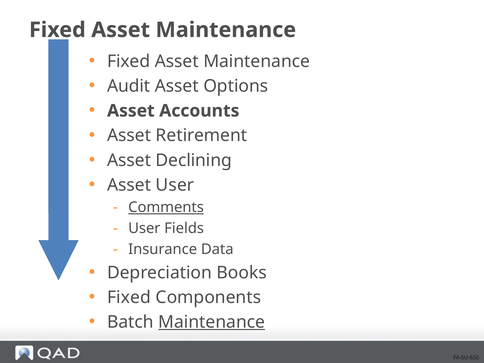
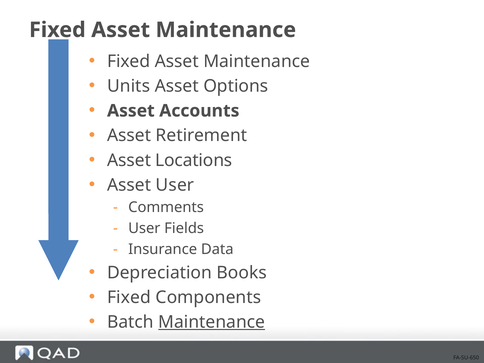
Audit: Audit -> Units
Declining: Declining -> Locations
Comments underline: present -> none
